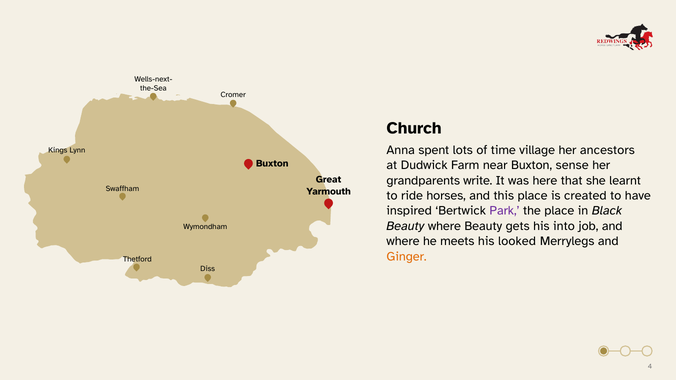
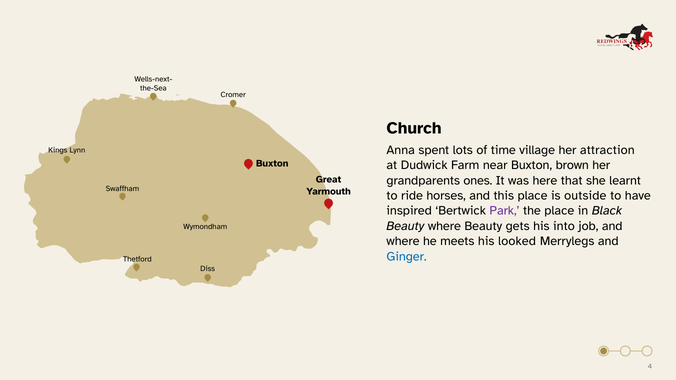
ancestors: ancestors -> attraction
sense: sense -> brown
write: write -> ones
created: created -> outside
Ginger colour: orange -> blue
